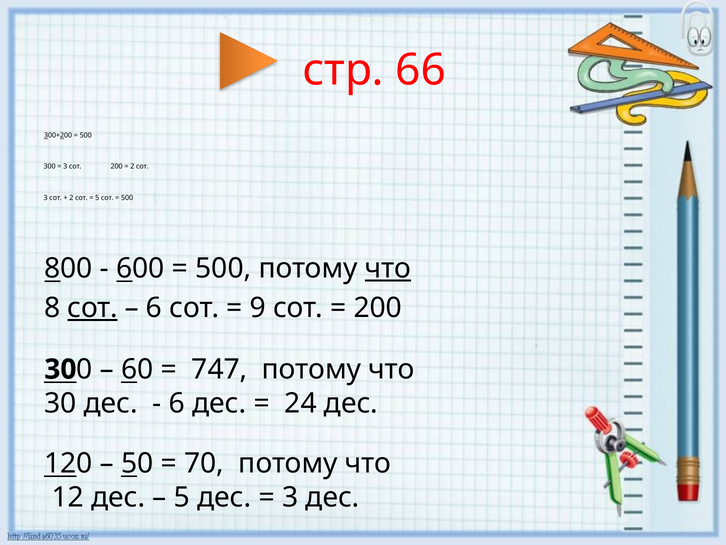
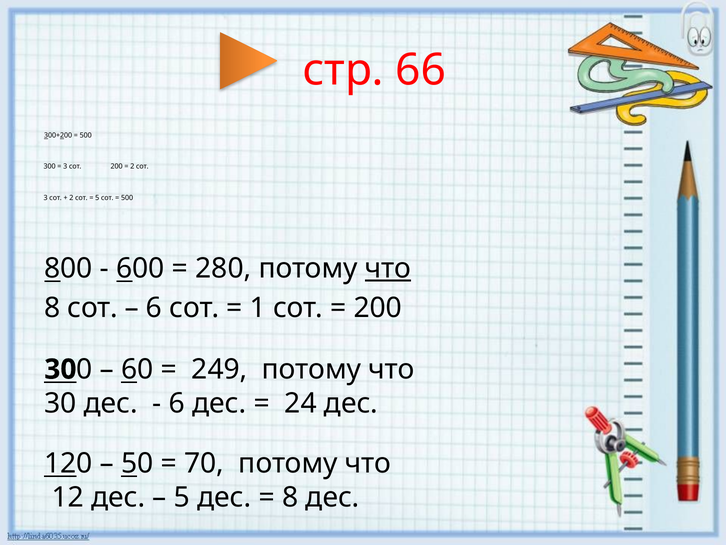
500 at (223, 268): 500 -> 280
сот at (93, 308) underline: present -> none
9: 9 -> 1
747: 747 -> 249
3 at (290, 497): 3 -> 8
